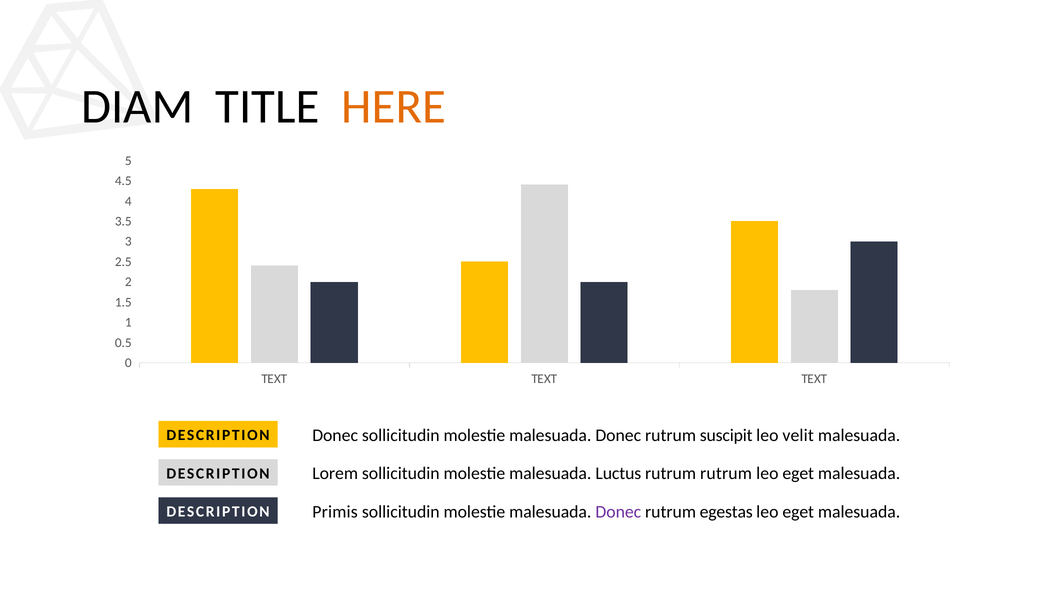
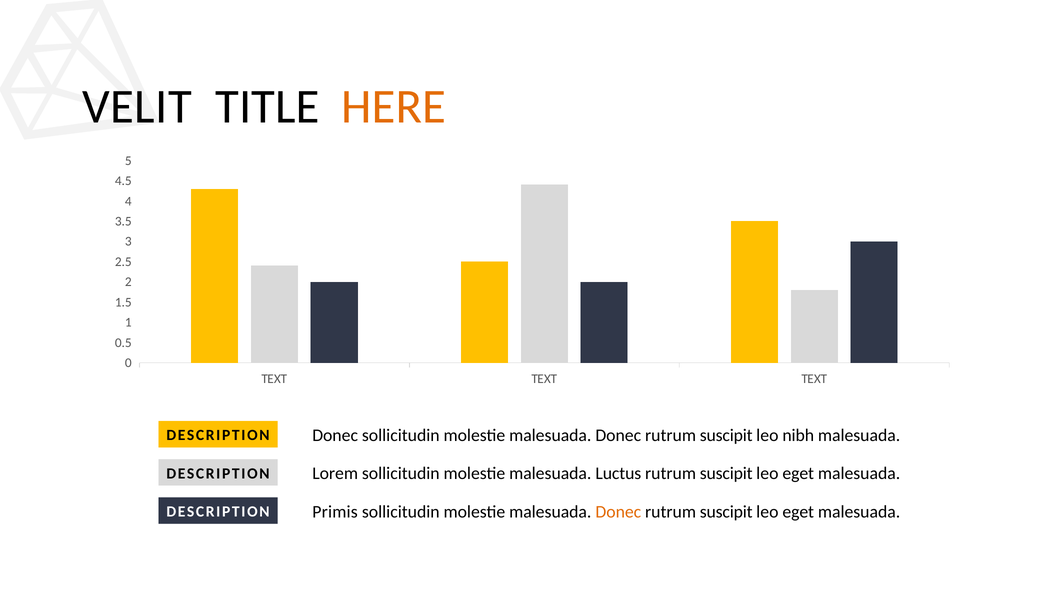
DIAM: DIAM -> VELIT
velit: velit -> nibh
rutrum at (726, 473): rutrum -> suscipit
Donec at (618, 511) colour: purple -> orange
egestas at (726, 511): egestas -> suscipit
